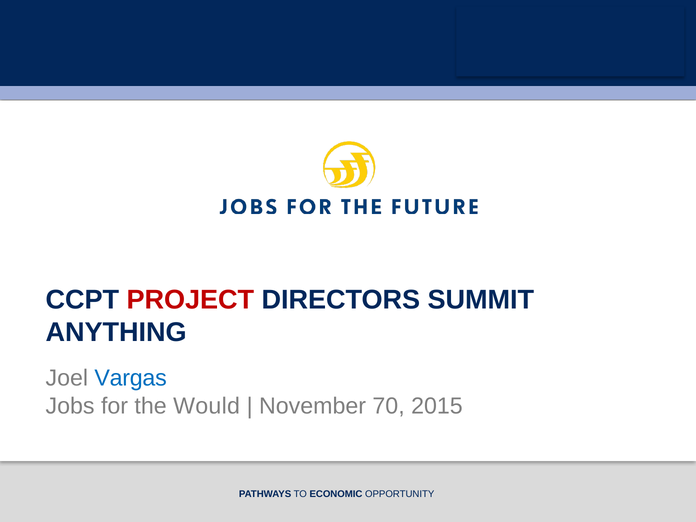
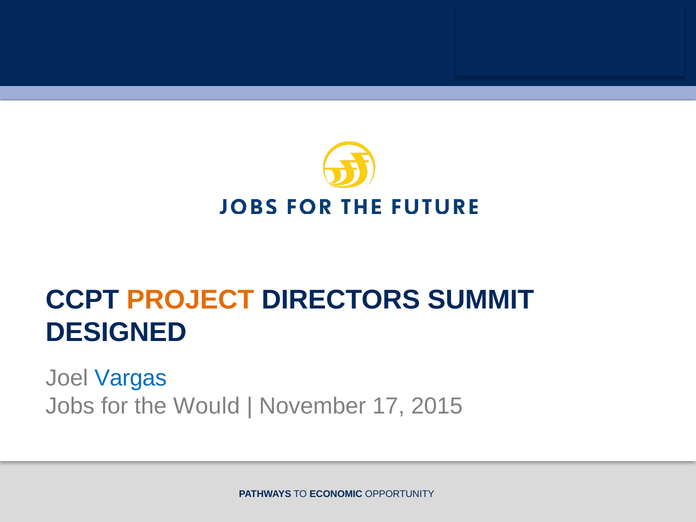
PROJECT colour: red -> orange
ANYTHING: ANYTHING -> DESIGNED
70: 70 -> 17
